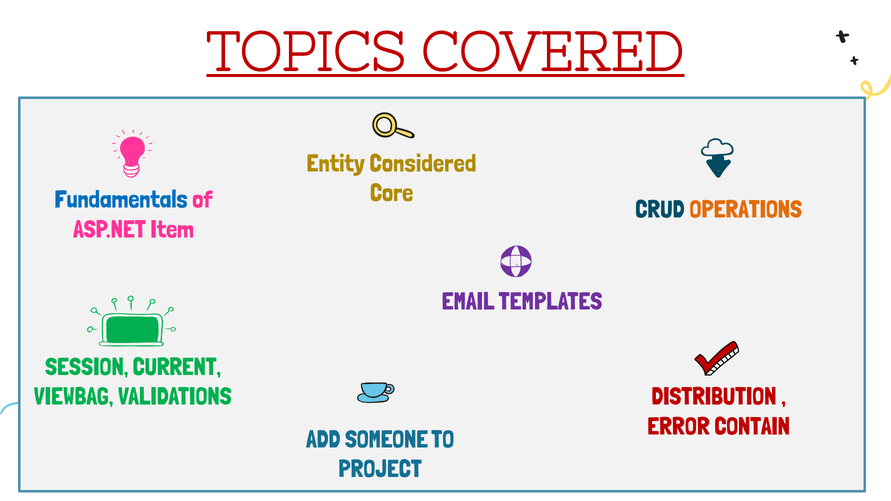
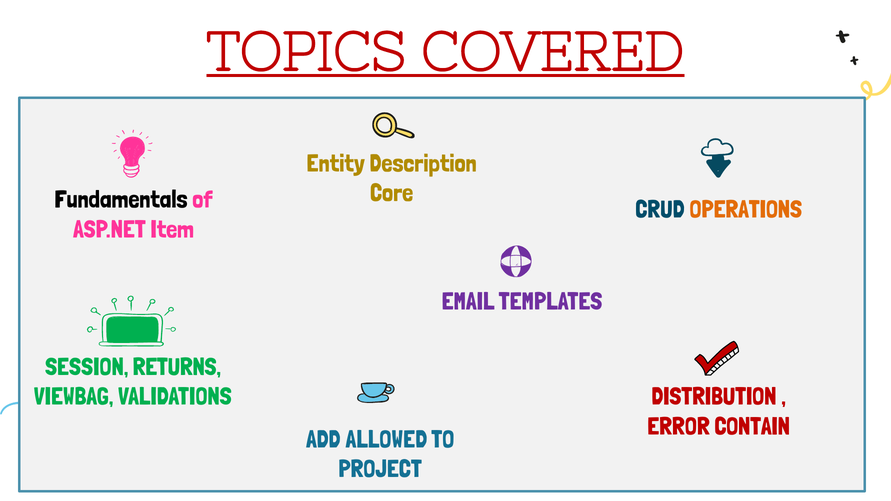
Considered: Considered -> Description
Fundamentals colour: blue -> black
CURRENT: CURRENT -> RETURNS
SOMEONE: SOMEONE -> ALLOWED
